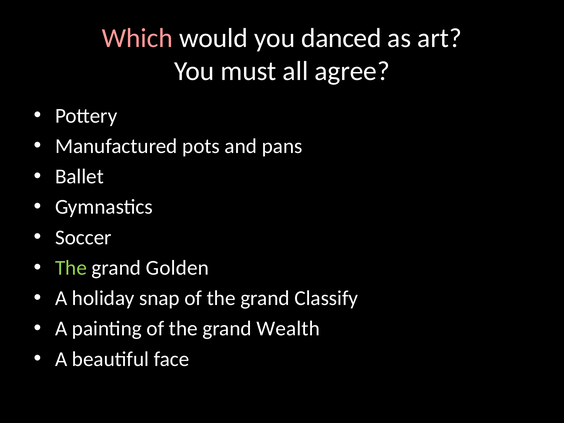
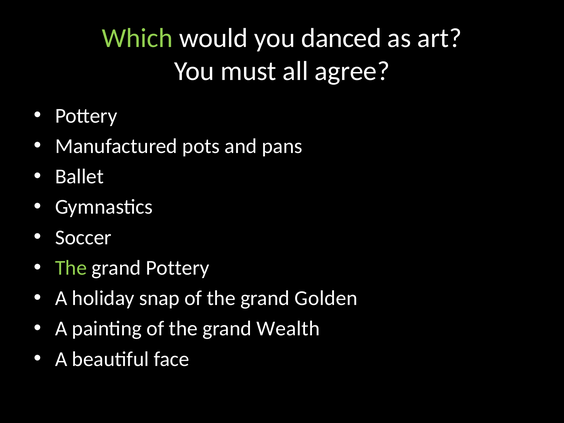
Which colour: pink -> light green
grand Golden: Golden -> Pottery
Classify: Classify -> Golden
